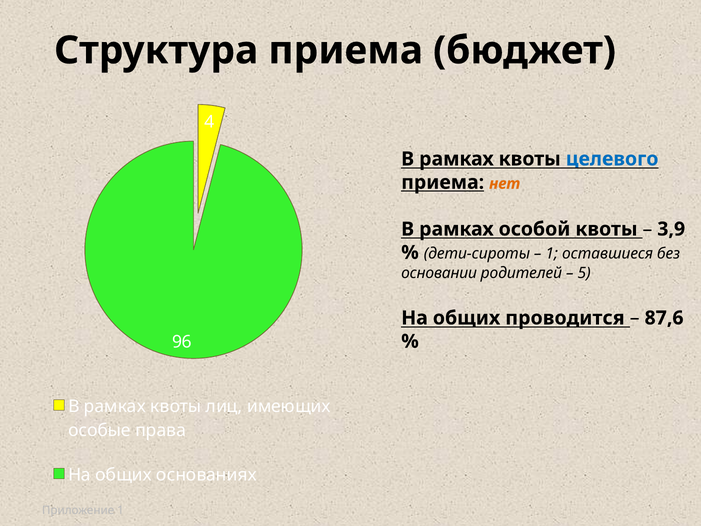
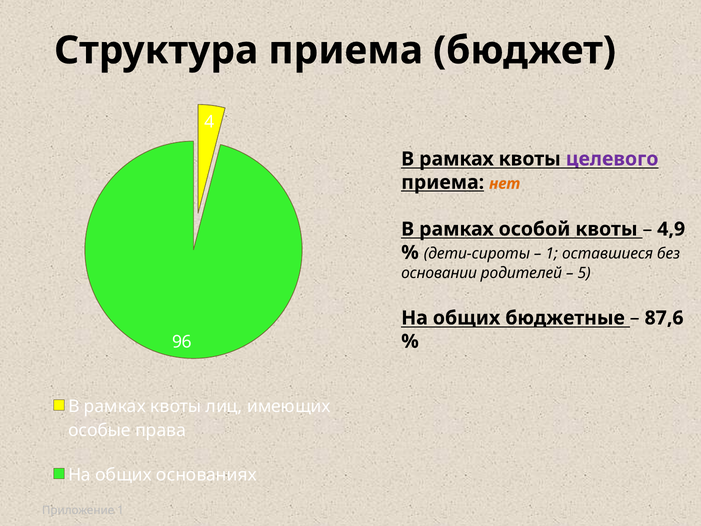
целевого colour: blue -> purple
3,9: 3,9 -> 4,9
проводится: проводится -> бюджетные
